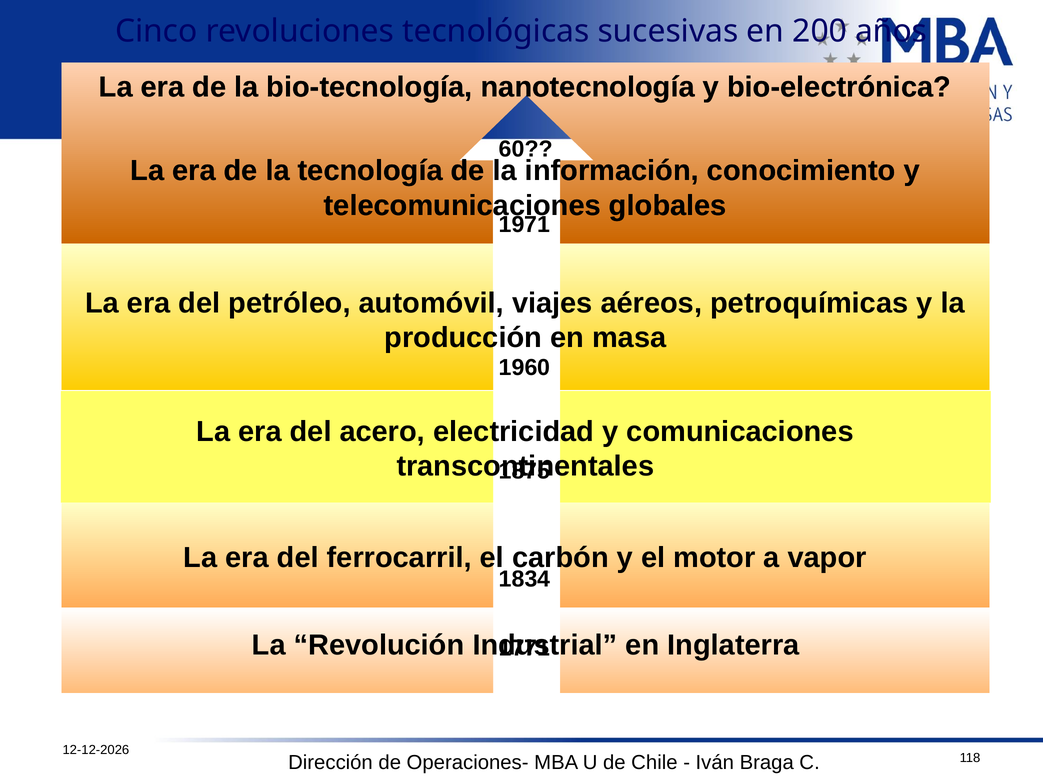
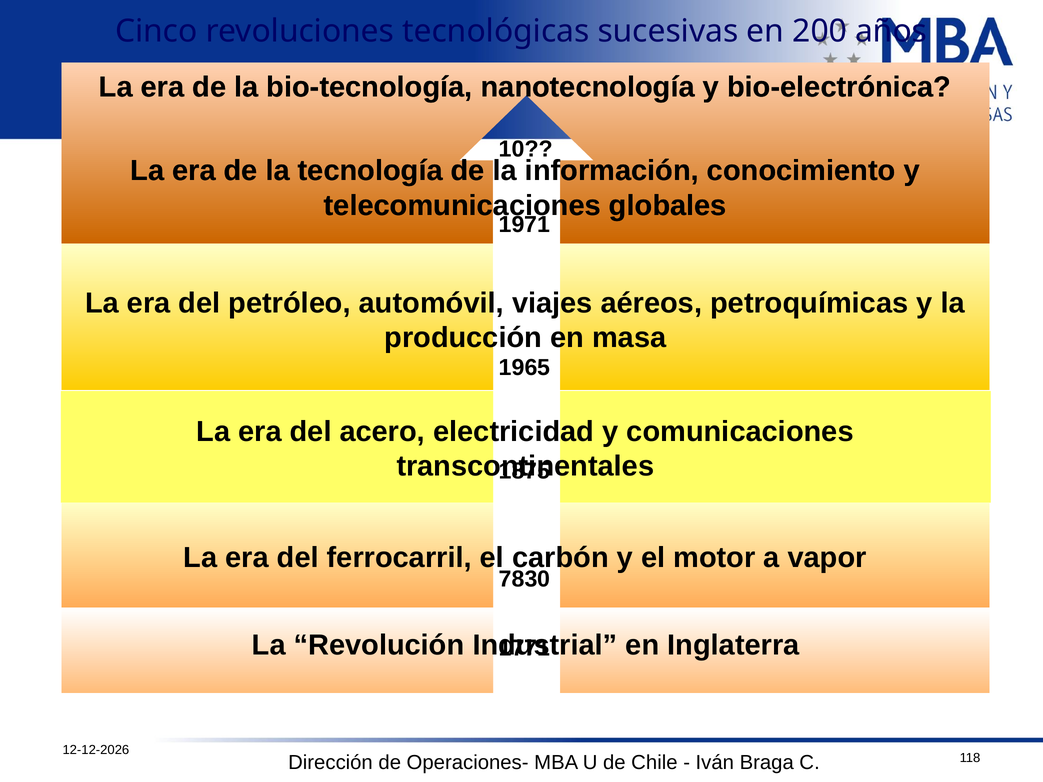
60: 60 -> 10
1960: 1960 -> 1965
1834: 1834 -> 7830
